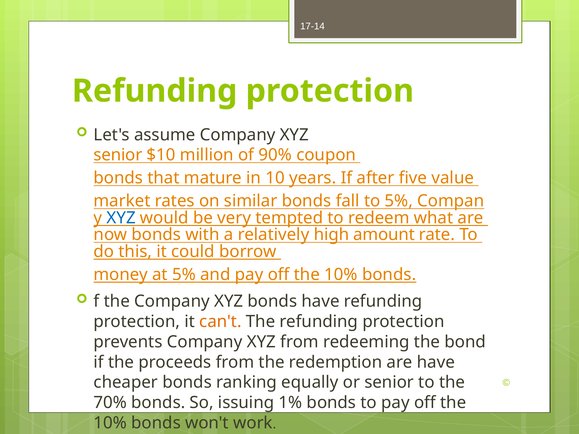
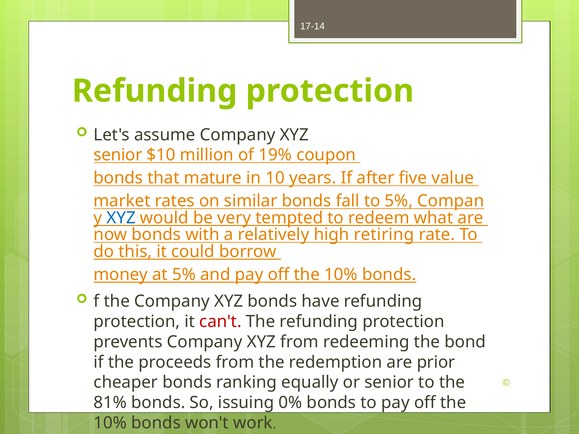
90%: 90% -> 19%
amount: amount -> retiring
can't colour: orange -> red
are have: have -> prior
70%: 70% -> 81%
1%: 1% -> 0%
